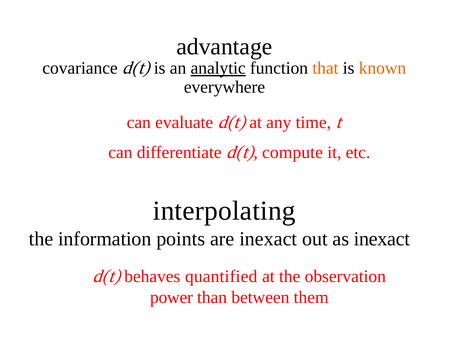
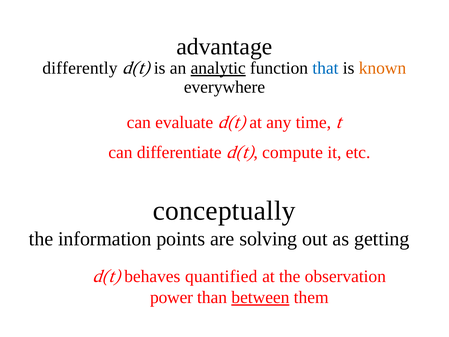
covariance: covariance -> differently
that colour: orange -> blue
interpolating: interpolating -> conceptually
are inexact: inexact -> solving
as inexact: inexact -> getting
between underline: none -> present
